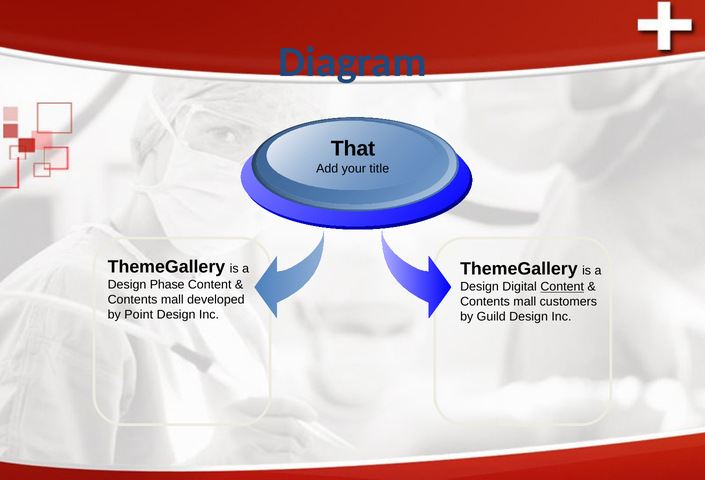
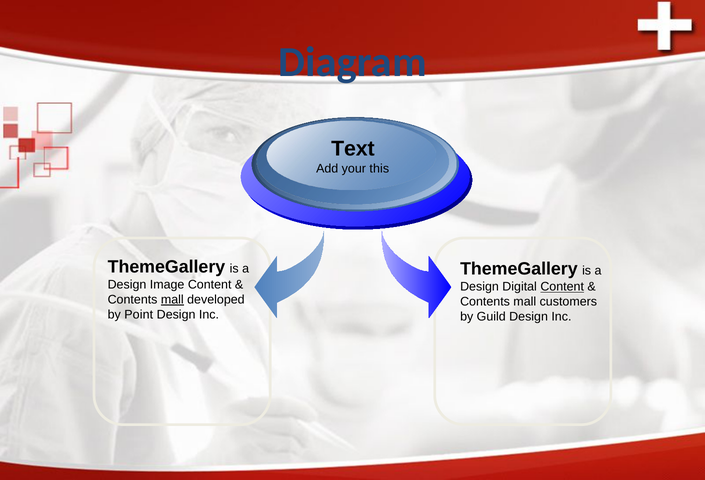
That: That -> Text
title: title -> this
Phase: Phase -> Image
mall at (172, 300) underline: none -> present
